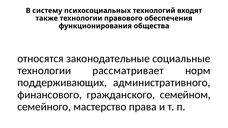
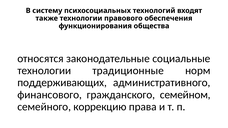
рассматривает: рассматривает -> традиционные
мастерство: мастерство -> коррекцию
